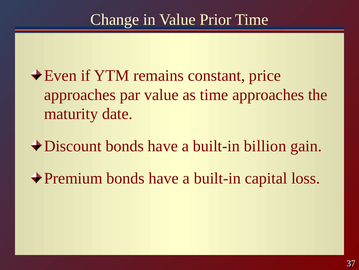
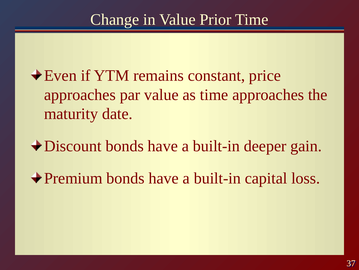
billion: billion -> deeper
